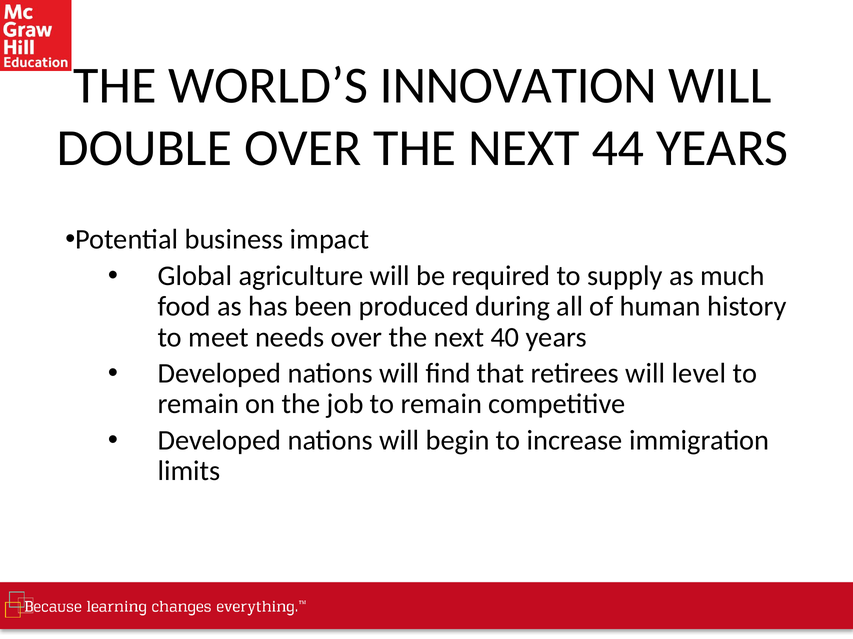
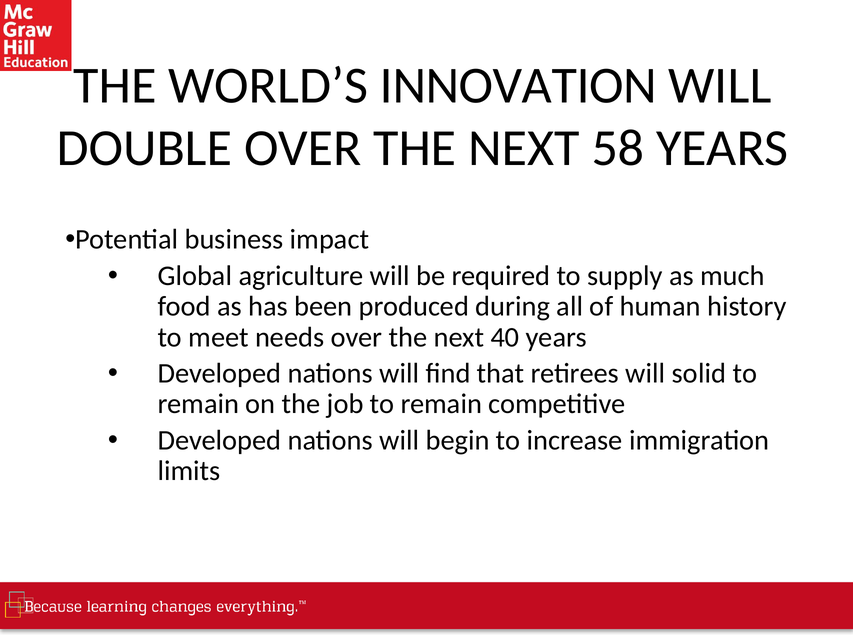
44: 44 -> 58
level: level -> solid
